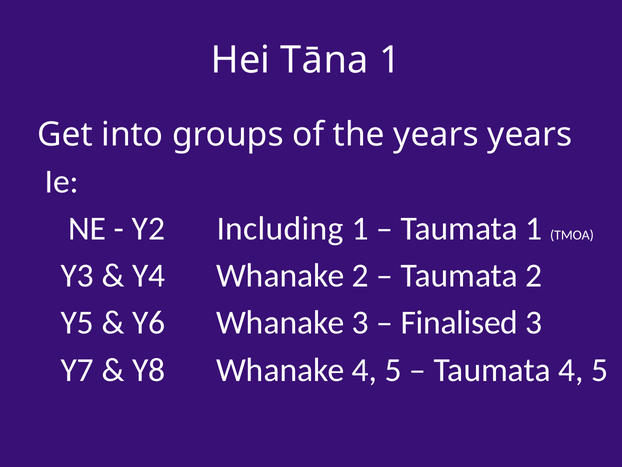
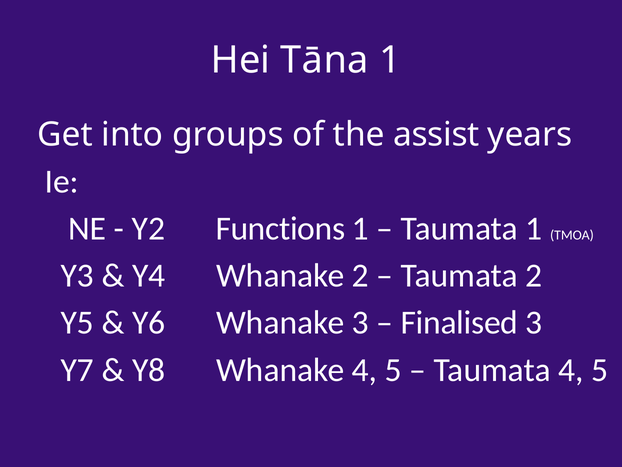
the years: years -> assist
Including: Including -> Functions
